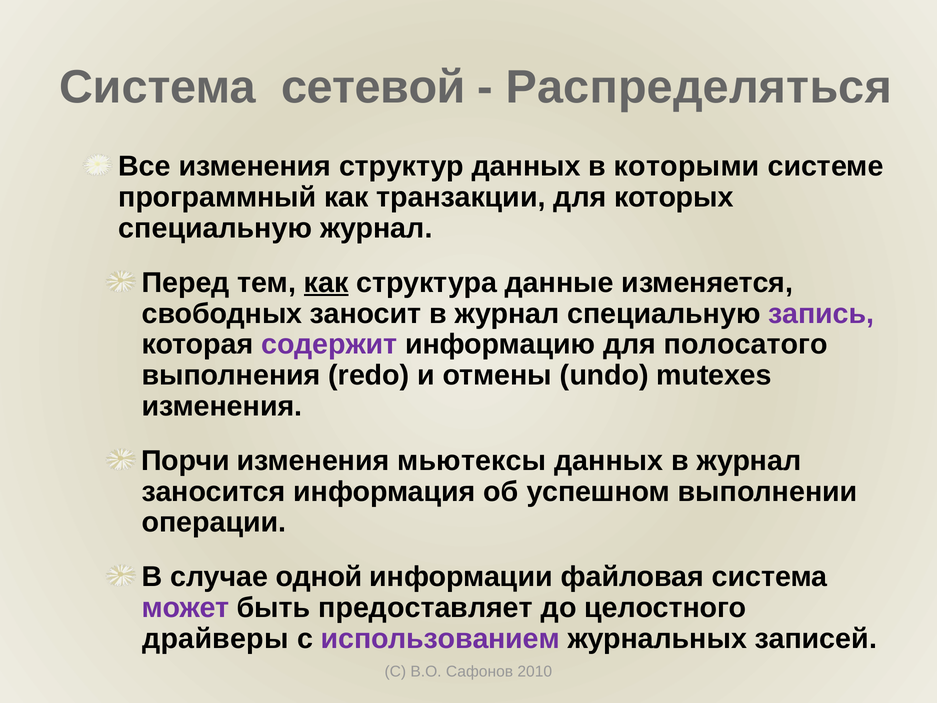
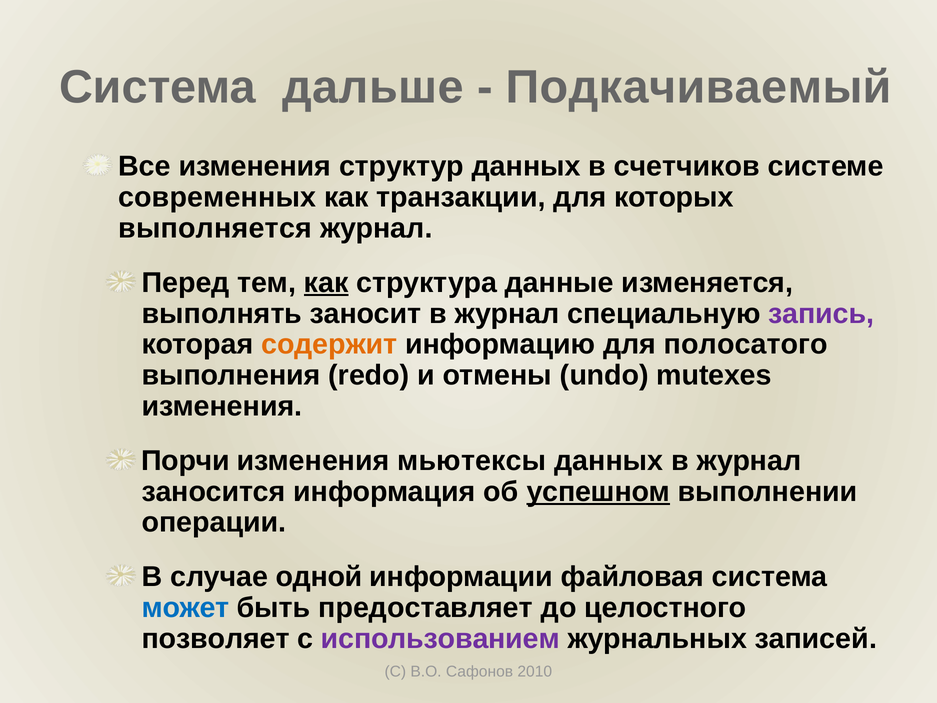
сетевой: сетевой -> дальше
Распределяться: Распределяться -> Подкачиваемый
которыми: которыми -> счетчиков
программный: программный -> современных
специальную at (215, 228): специальную -> выполняется
свободных: свободных -> выполнять
содержит colour: purple -> orange
успешном underline: none -> present
может colour: purple -> blue
драйверы: драйверы -> позволяет
